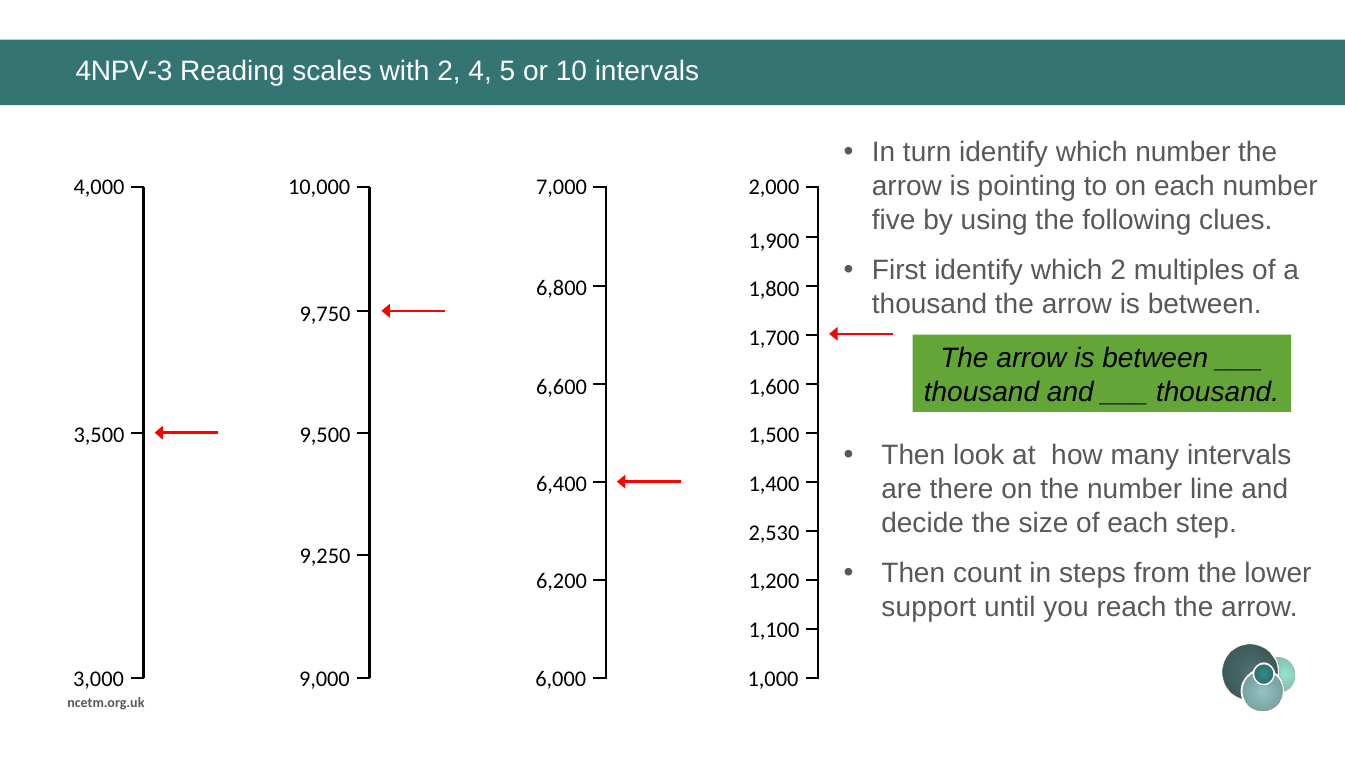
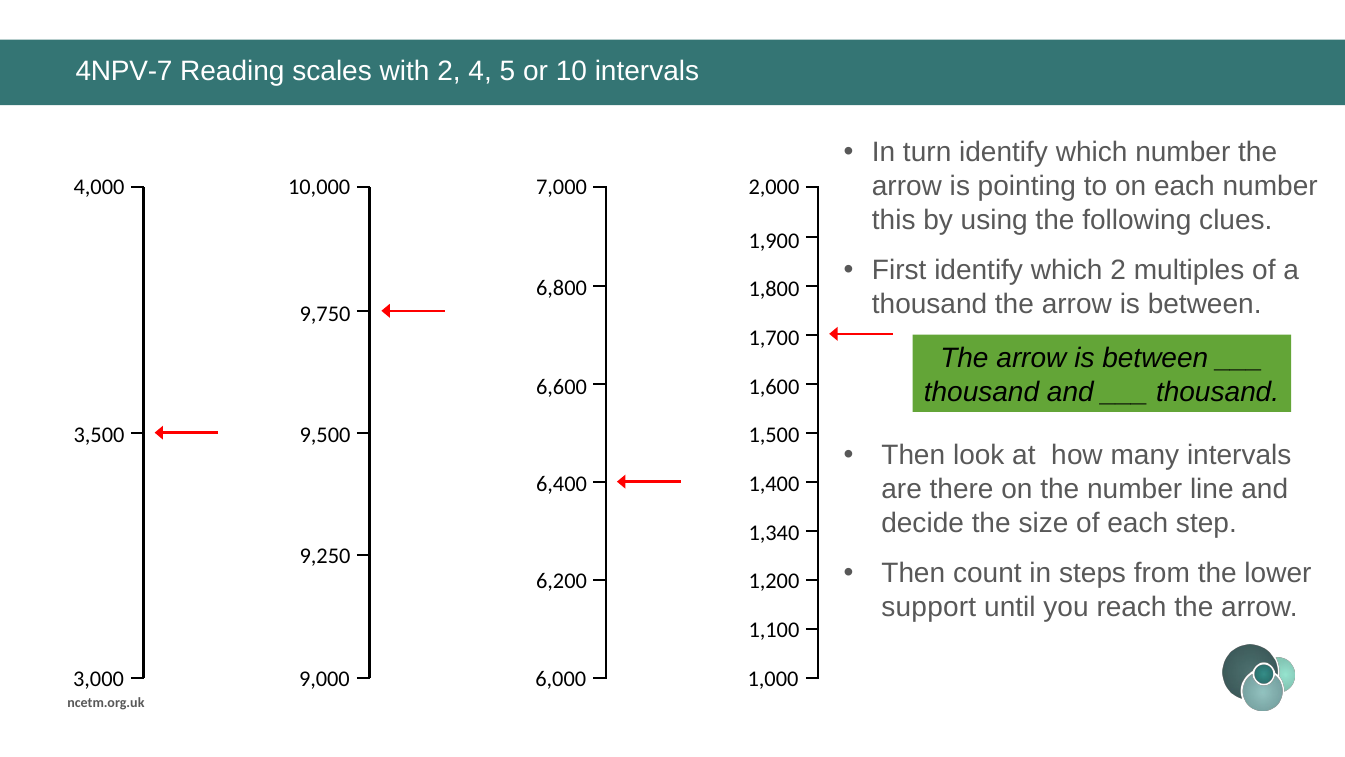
4NPV-3: 4NPV-3 -> 4NPV-7
five: five -> this
2,530: 2,530 -> 1,340
